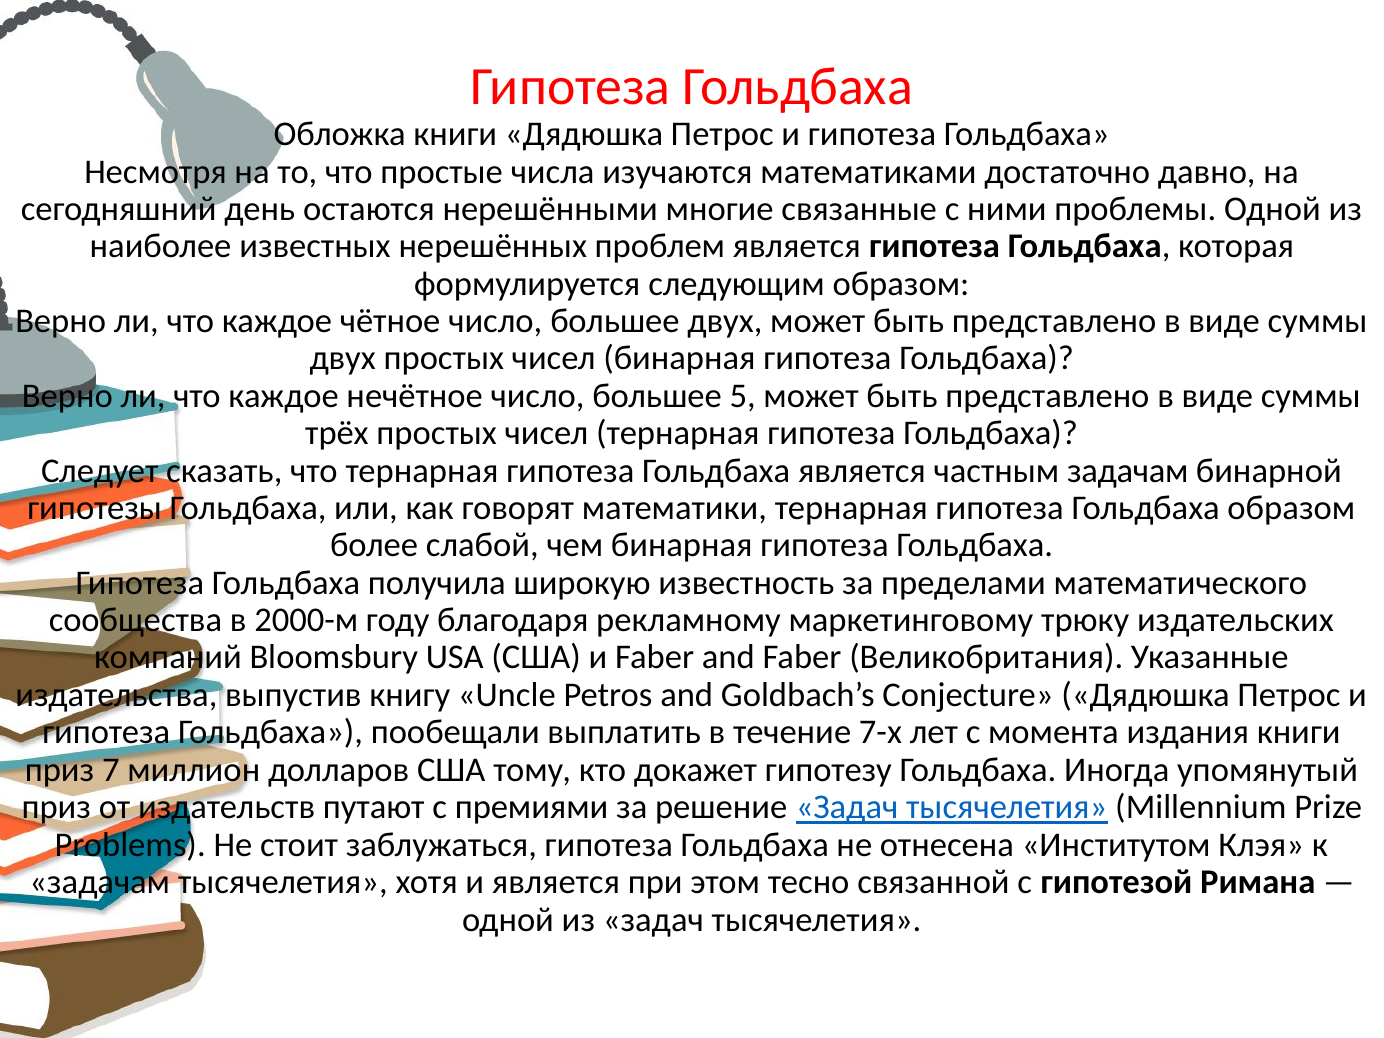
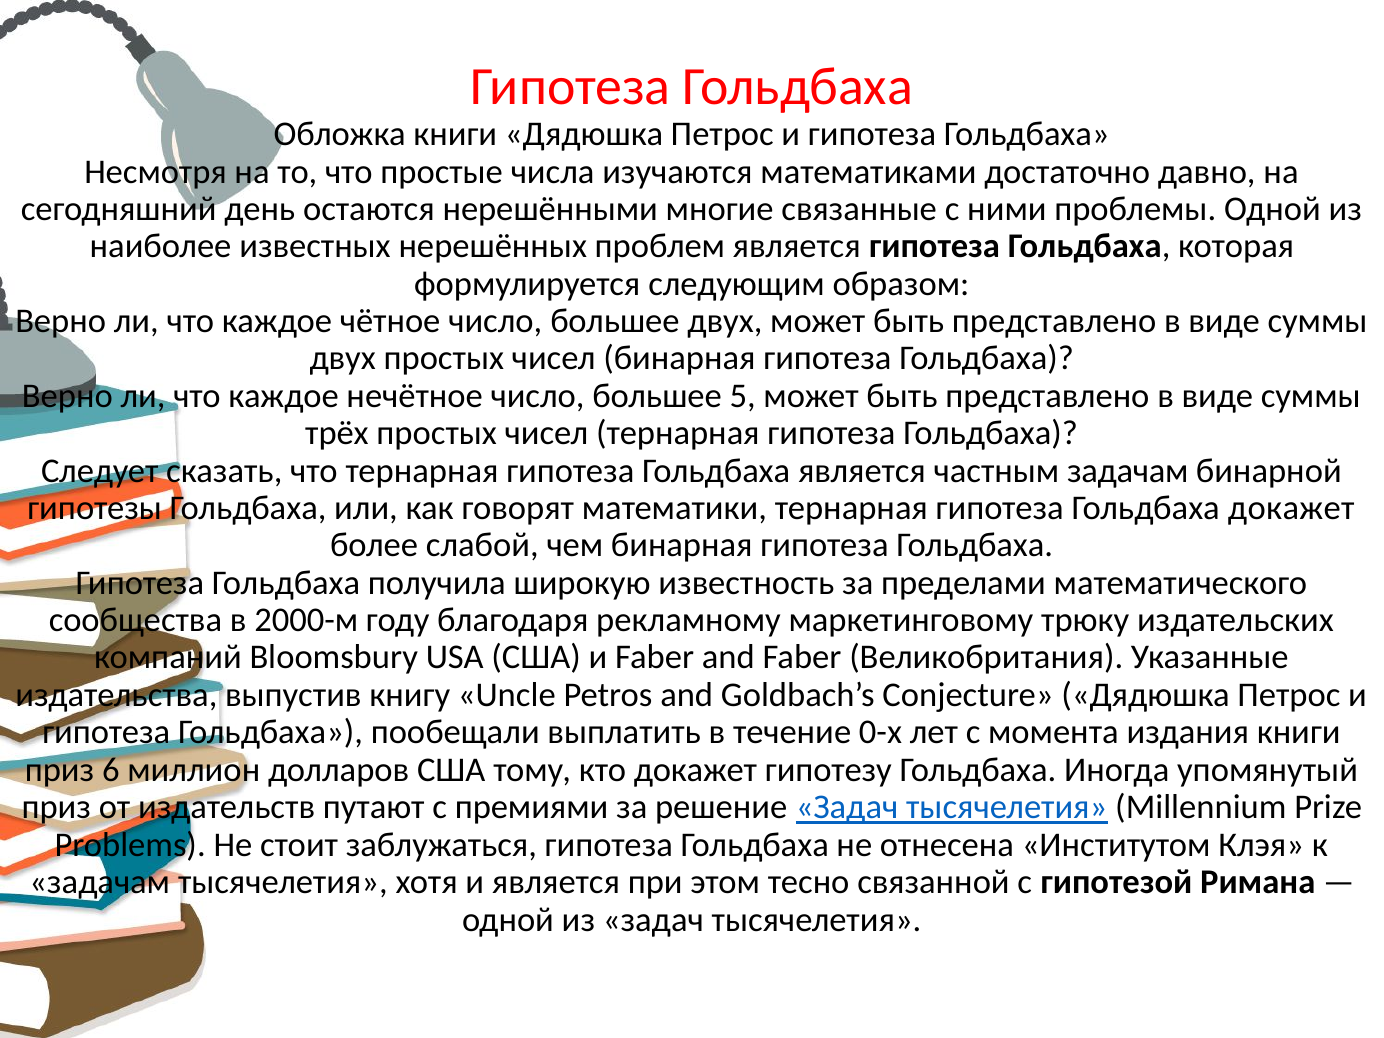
Гольдбаха образом: образом -> докажет
7-х: 7-х -> 0-х
7: 7 -> 6
